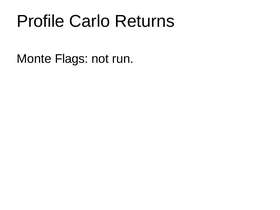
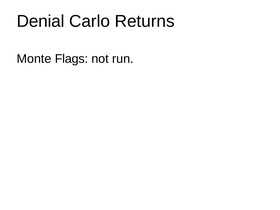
Profile: Profile -> Denial
